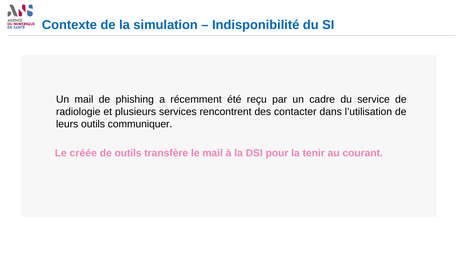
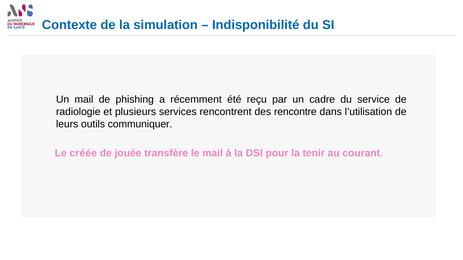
contacter: contacter -> rencontre
de outils: outils -> jouée
